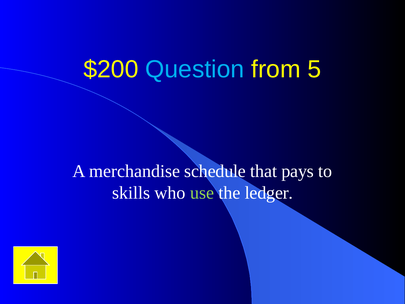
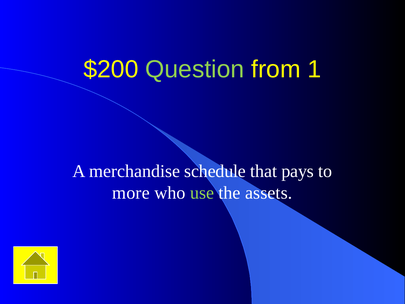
Question colour: light blue -> light green
5: 5 -> 1
skills: skills -> more
ledger: ledger -> assets
